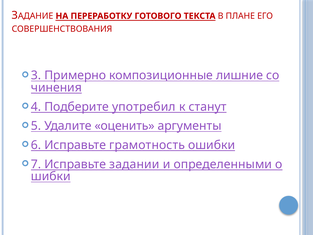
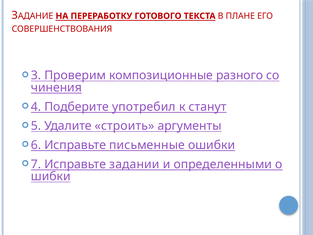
Примерно: Примерно -> Проверим
лишние: лишние -> разного
оценить: оценить -> строить
грамотность: грамотность -> письменные
